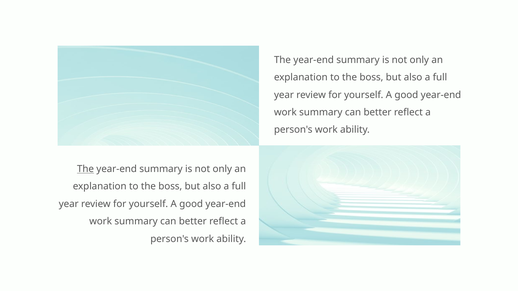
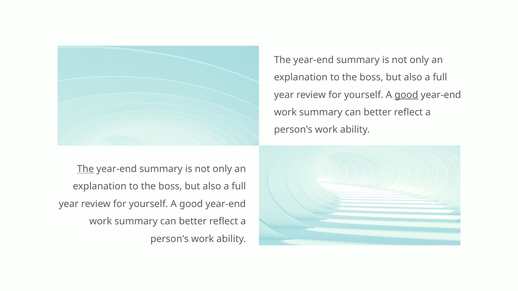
good at (406, 95) underline: none -> present
